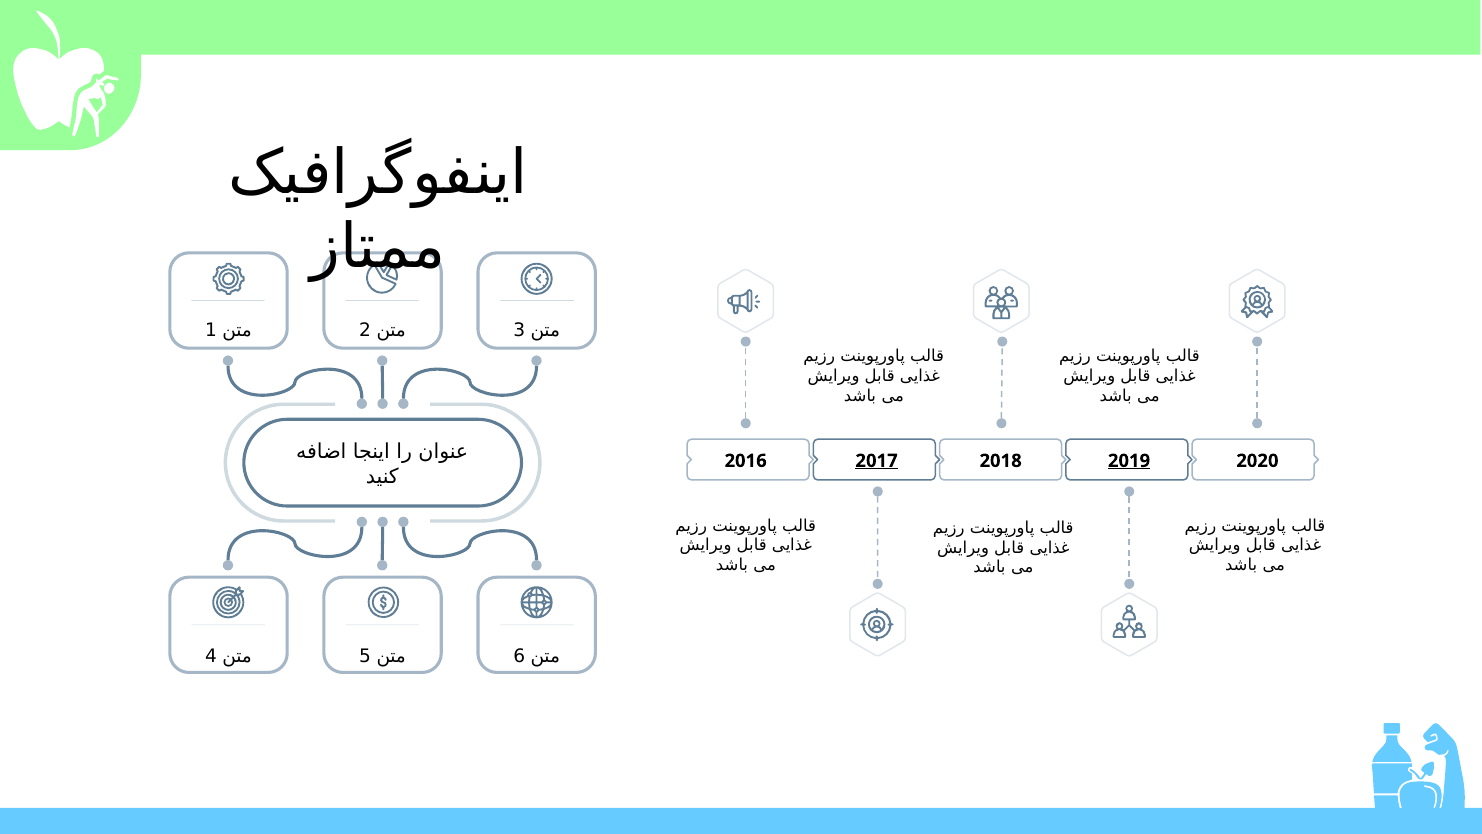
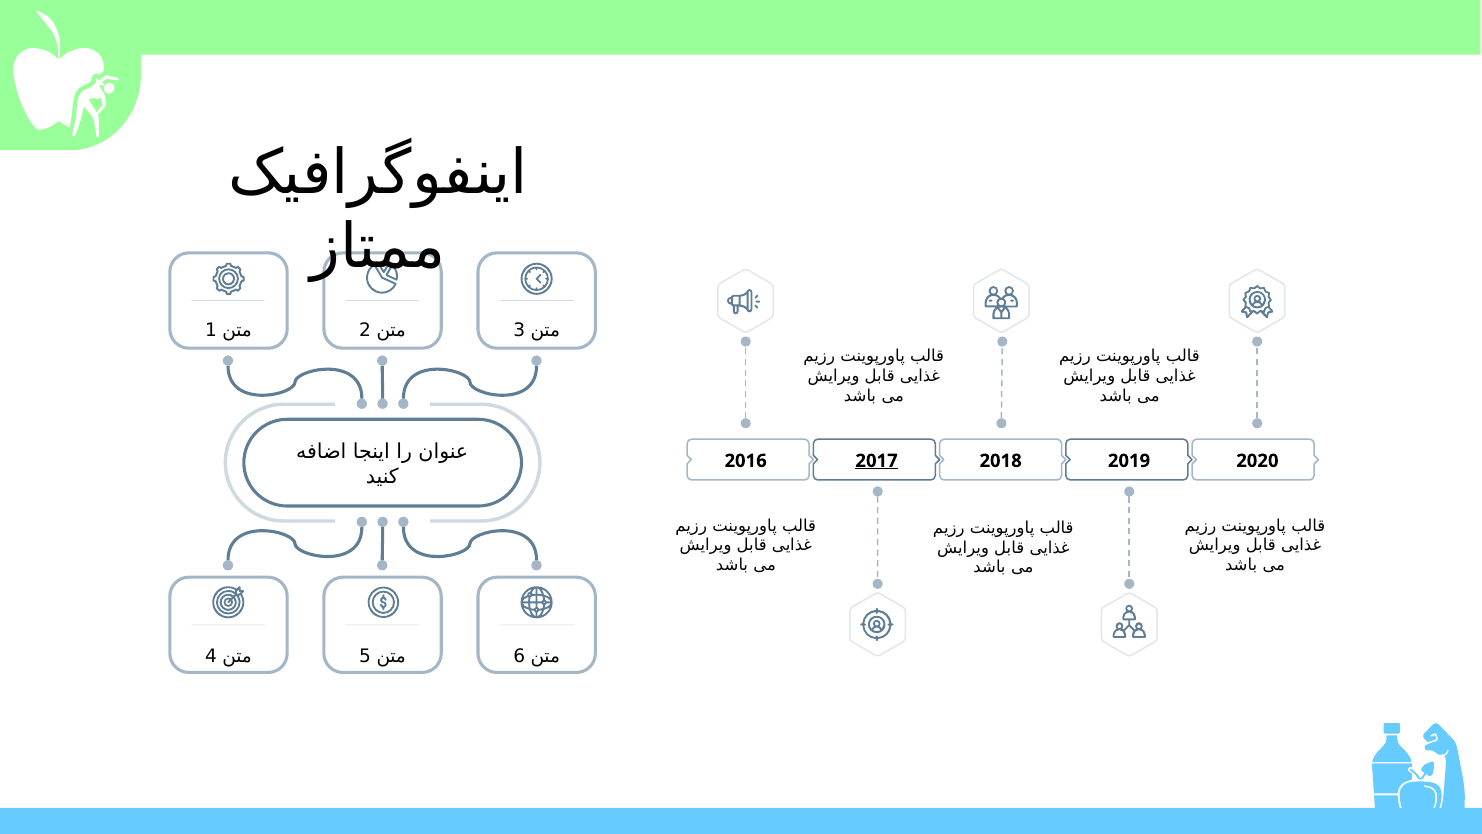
2019 underline: present -> none
